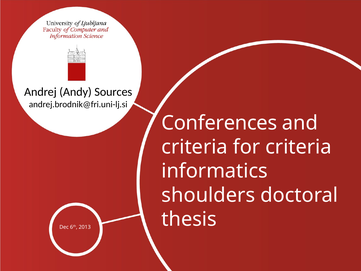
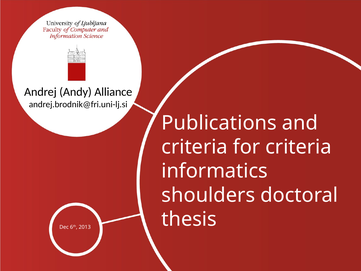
Sources: Sources -> Alliance
Conferences: Conferences -> Publications
